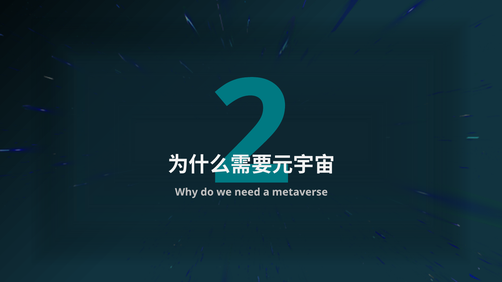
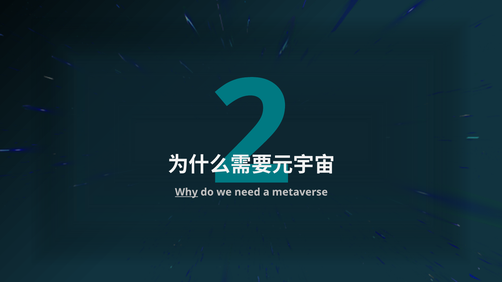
Why underline: none -> present
